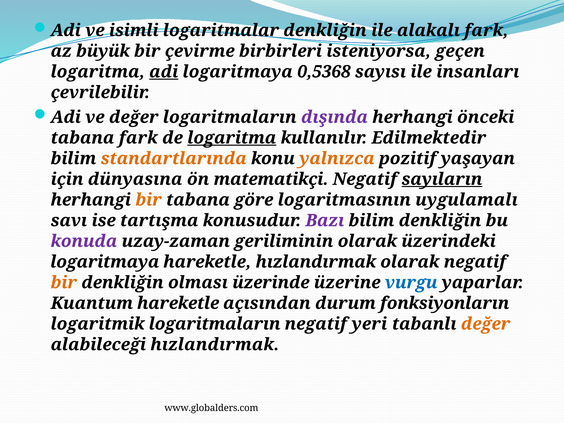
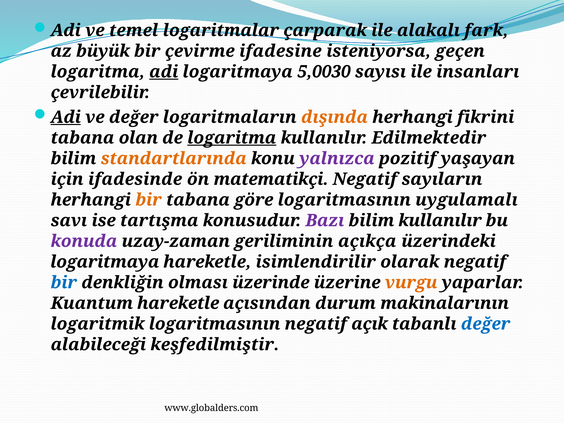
isimli: isimli -> temel
logaritmalar denkliğin: denkliğin -> çarparak
birbirleri: birbirleri -> ifadesine
0,5368: 0,5368 -> 5,0030
Adi at (66, 117) underline: none -> present
dışında colour: purple -> orange
önceki: önceki -> fikrini
tabana fark: fark -> olan
yalnızca colour: orange -> purple
dünyasına: dünyasına -> ifadesinde
sayıların underline: present -> none
bilim denkliğin: denkliğin -> kullanılır
geriliminin olarak: olarak -> açıkça
hareketle hızlandırmak: hızlandırmak -> isimlendirilir
bir at (64, 283) colour: orange -> blue
vurgu colour: blue -> orange
fonksiyonların: fonksiyonların -> makinalarının
logaritmik logaritmaların: logaritmaların -> logaritmasının
yeri: yeri -> açık
değer at (486, 324) colour: orange -> blue
alabileceği hızlandırmak: hızlandırmak -> keşfedilmiştir
